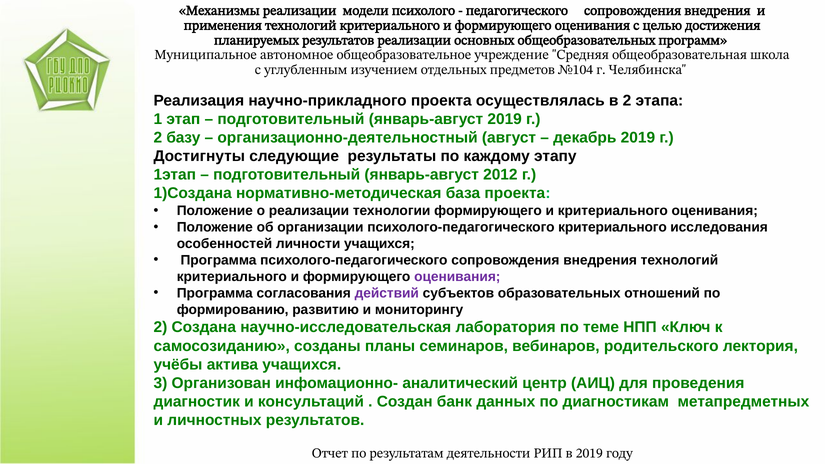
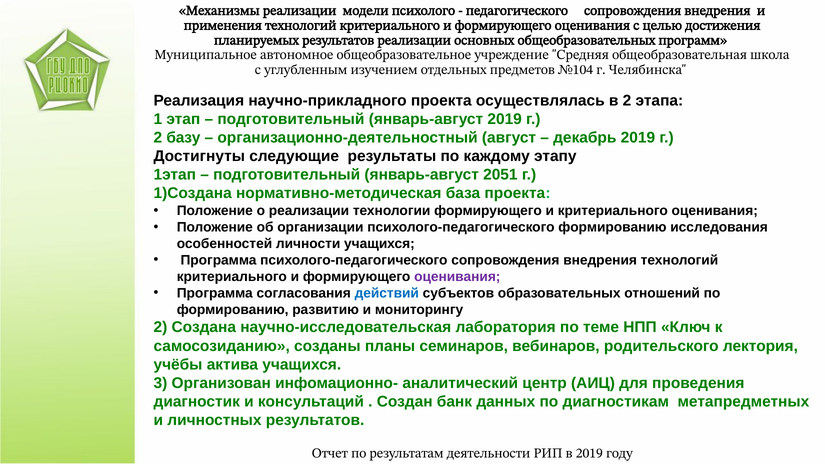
2012: 2012 -> 2051
психолого-педагогического критериального: критериального -> формированию
действий colour: purple -> blue
